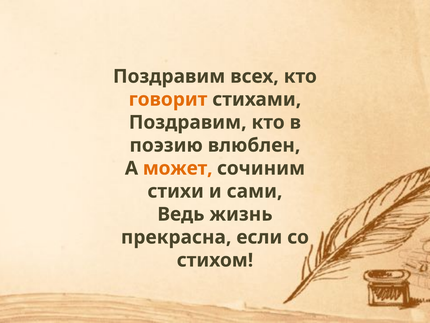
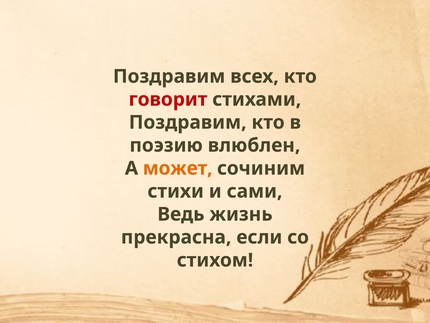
говорит colour: orange -> red
